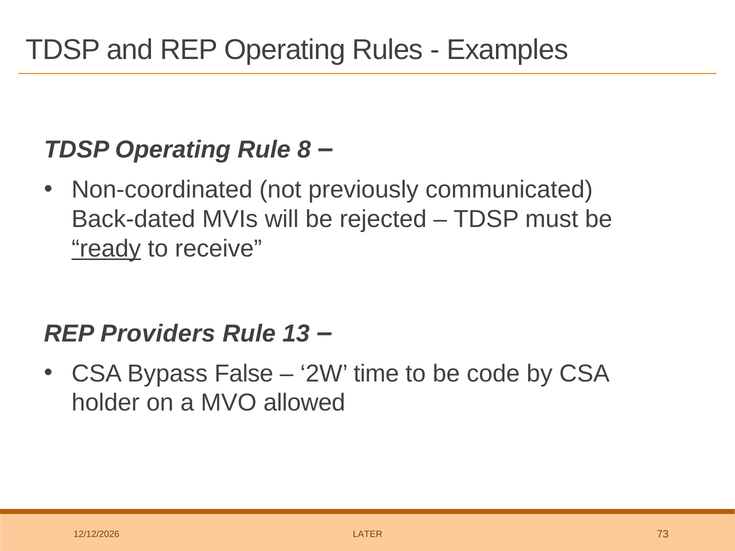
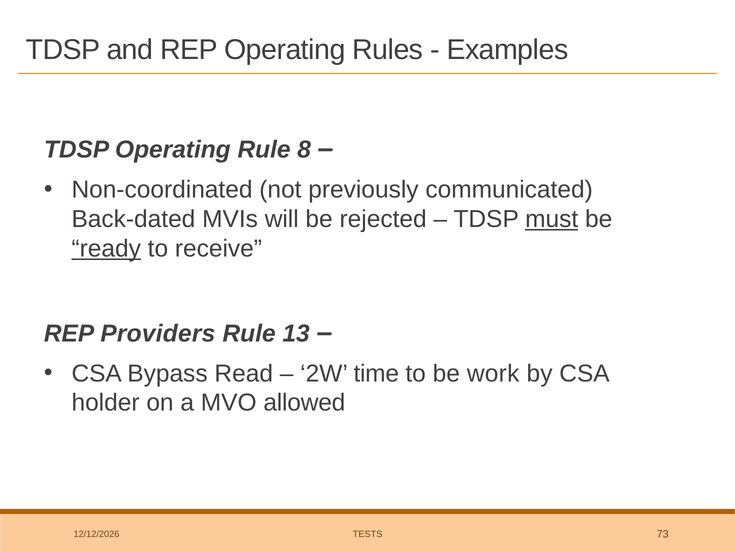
must underline: none -> present
False: False -> Read
code: code -> work
LATER: LATER -> TESTS
